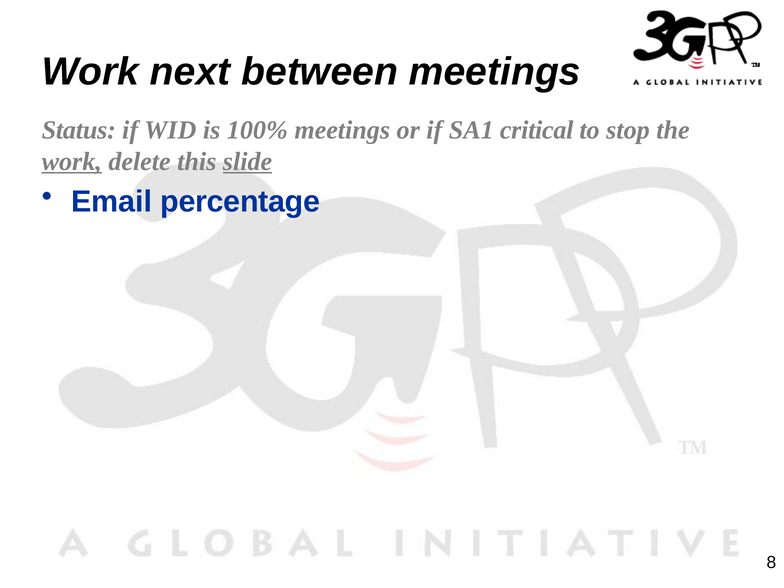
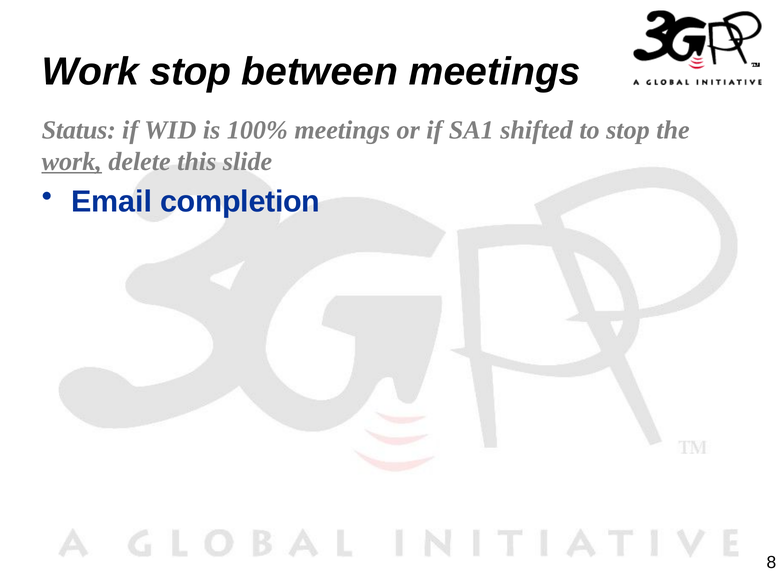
Work next: next -> stop
critical: critical -> shifted
slide underline: present -> none
percentage: percentage -> completion
